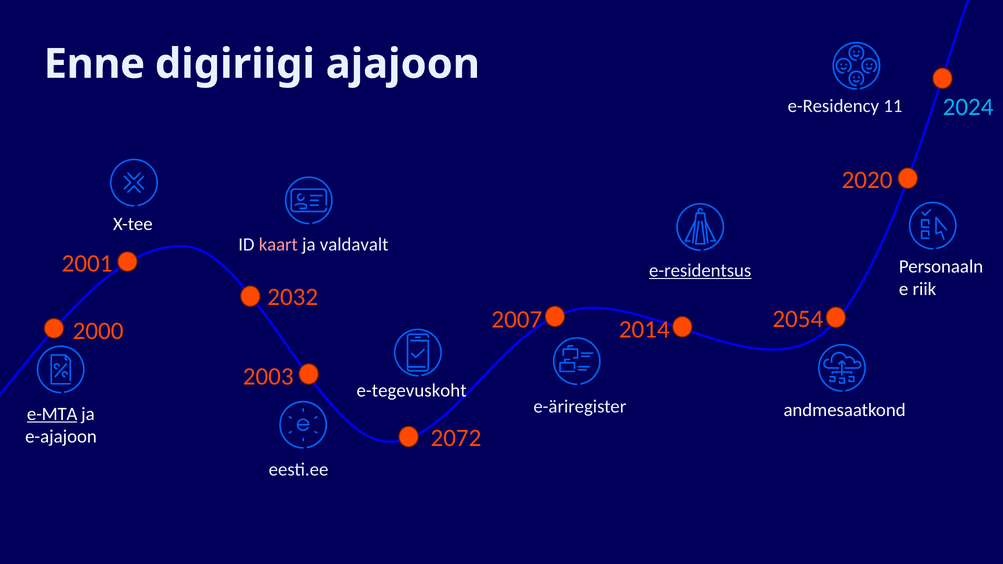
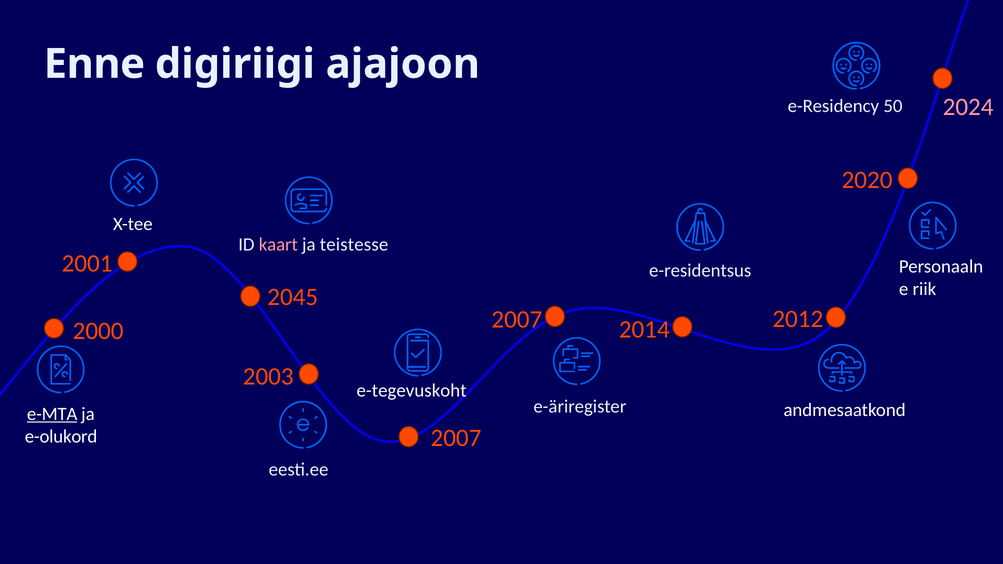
2024 colour: light blue -> pink
11: 11 -> 50
valdavalt: valdavalt -> teistesse
e-residentsus underline: present -> none
2032: 2032 -> 2045
2054: 2054 -> 2012
2072 at (456, 438): 2072 -> 2007
e-ajajoon: e-ajajoon -> e-olukord
